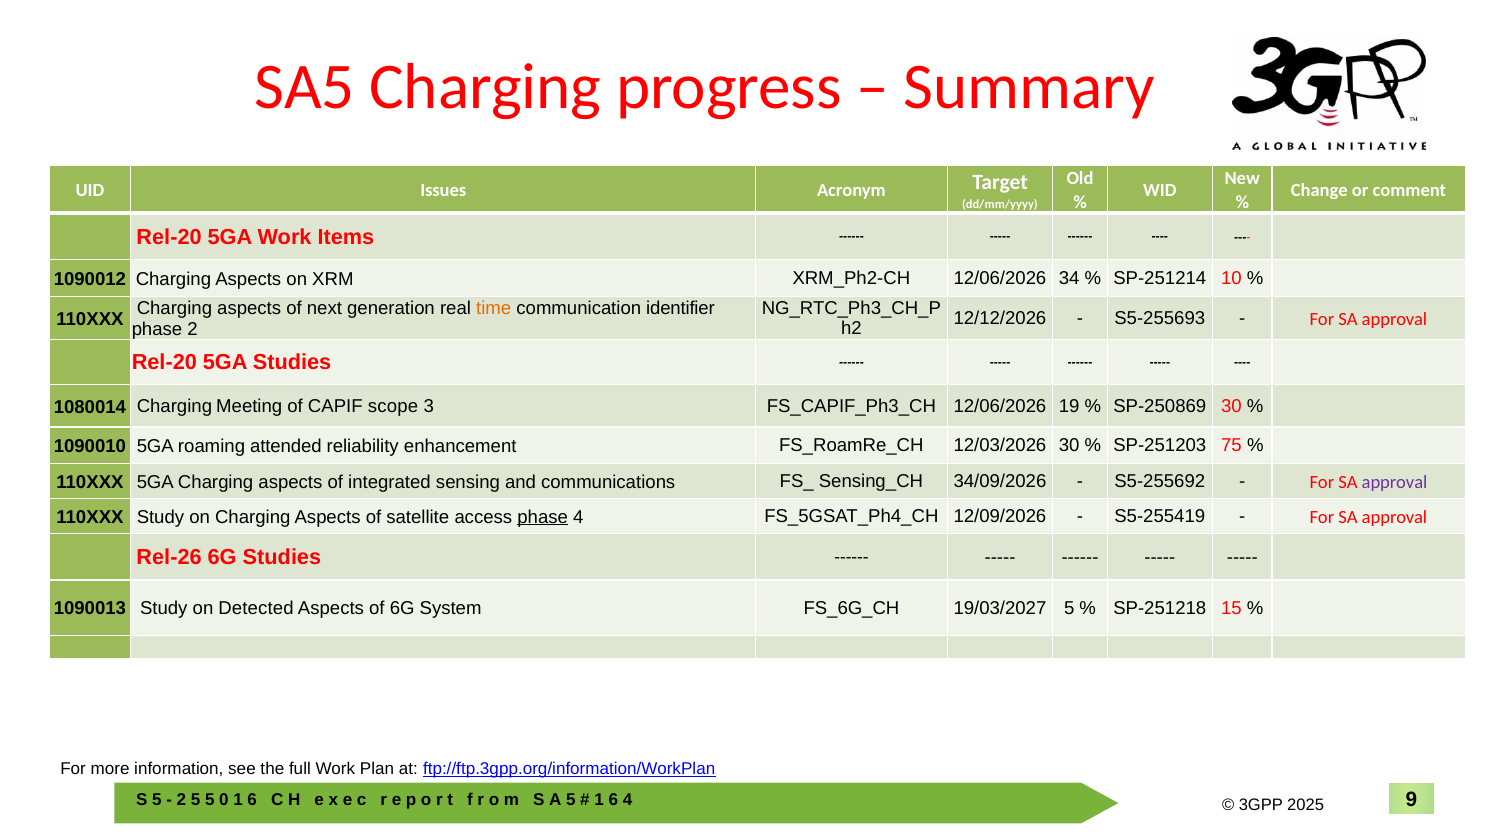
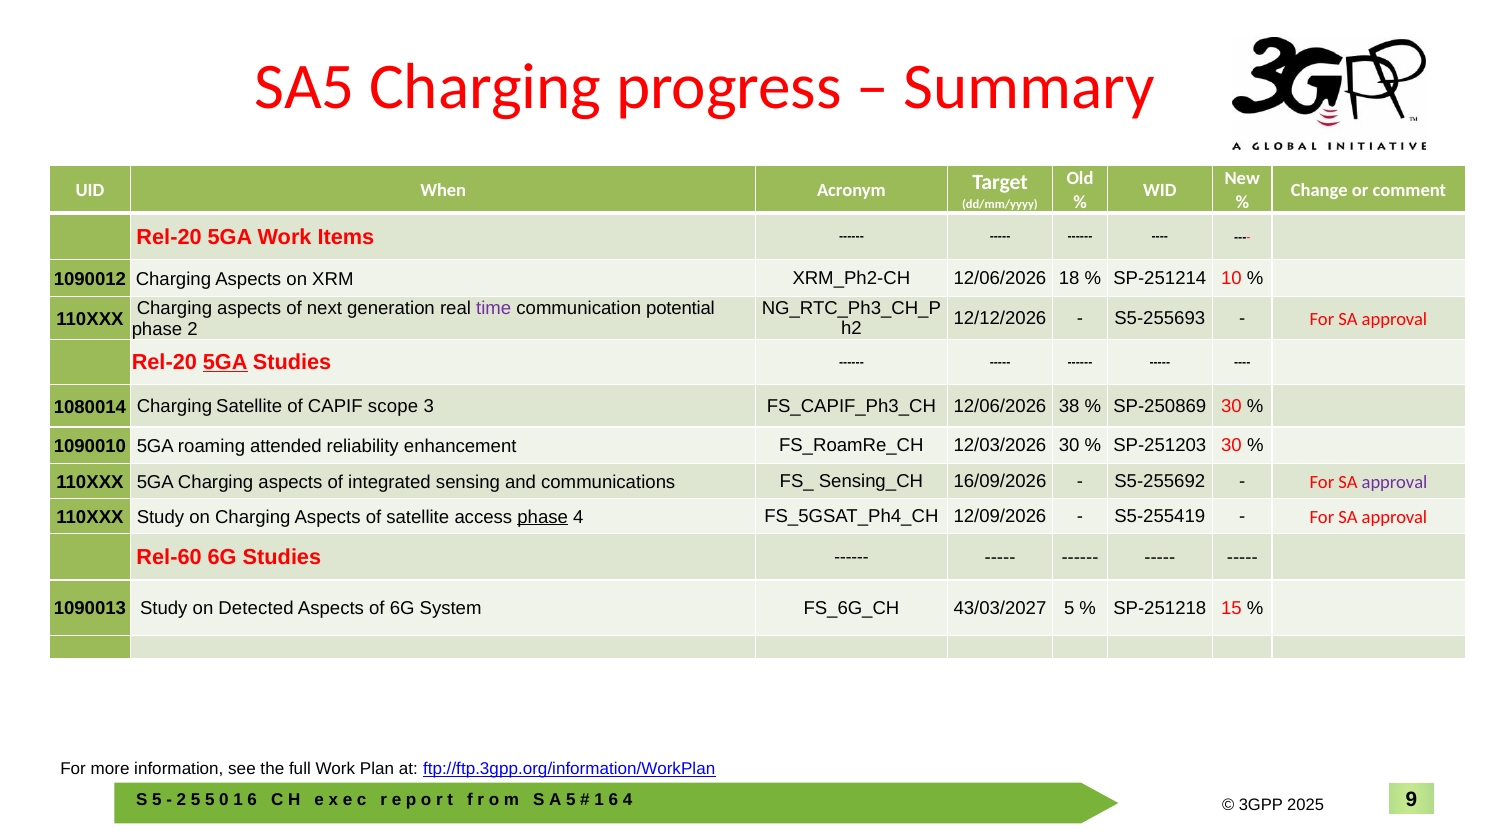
Issues: Issues -> When
34: 34 -> 18
time colour: orange -> purple
identifier: identifier -> potential
5GA at (225, 362) underline: none -> present
Charging Meeting: Meeting -> Satellite
19: 19 -> 38
SP-251203 75: 75 -> 30
34/09/2026: 34/09/2026 -> 16/09/2026
Rel-26: Rel-26 -> Rel-60
19/03/2027: 19/03/2027 -> 43/03/2027
